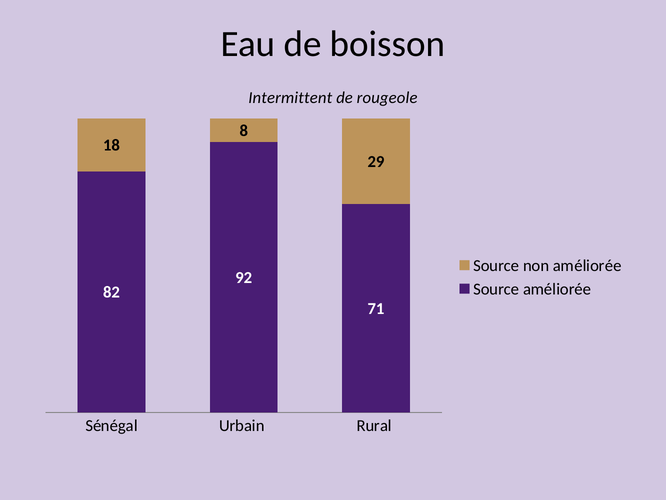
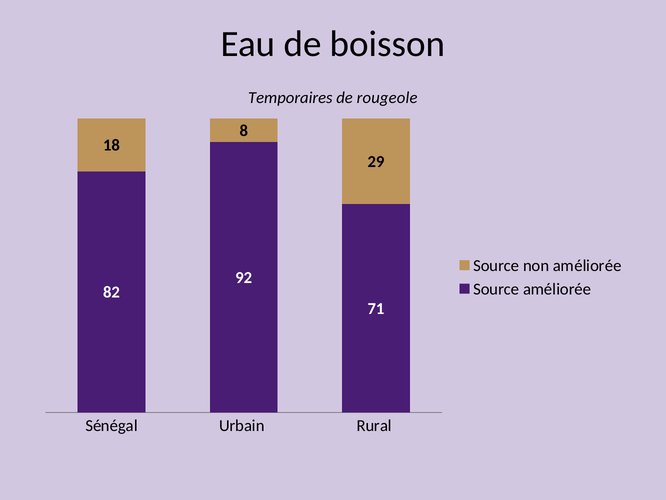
Intermittent: Intermittent -> Temporaires
